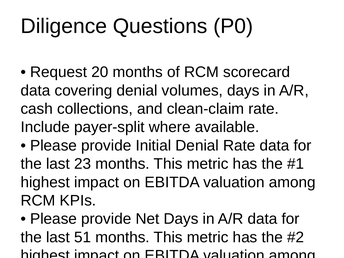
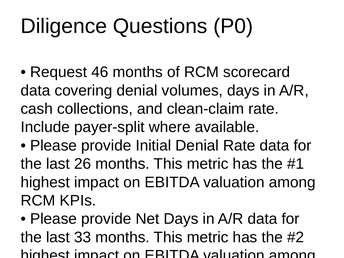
20: 20 -> 46
23: 23 -> 26
51: 51 -> 33
